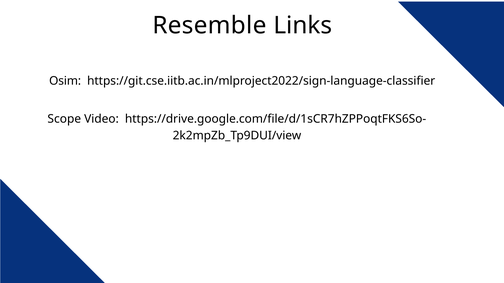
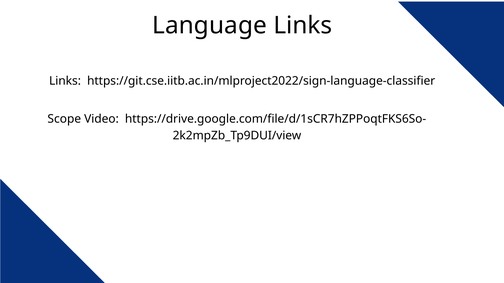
Resemble: Resemble -> Language
Osim at (65, 81): Osim -> Links
